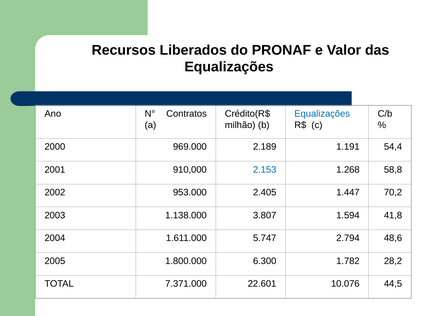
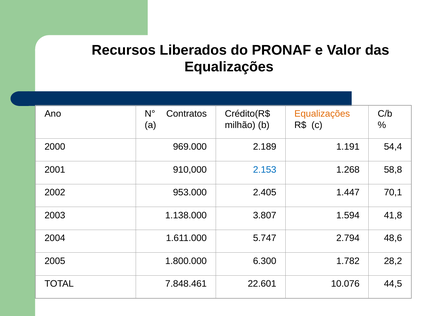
Equalizações at (322, 114) colour: blue -> orange
70,2: 70,2 -> 70,1
7.371.000: 7.371.000 -> 7.848.461
